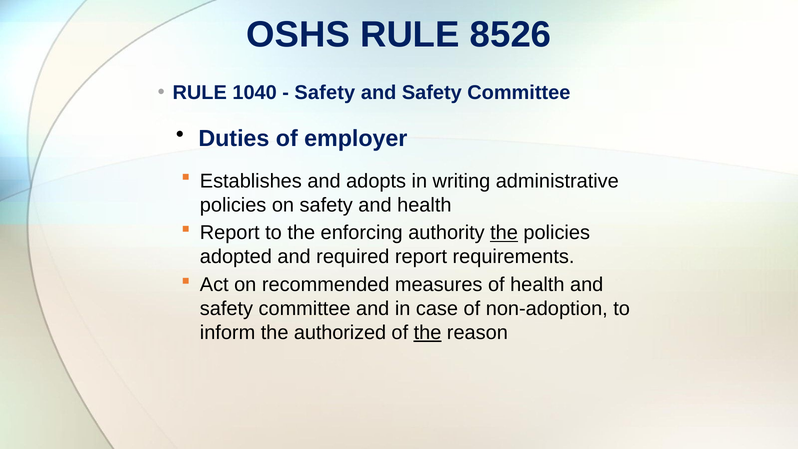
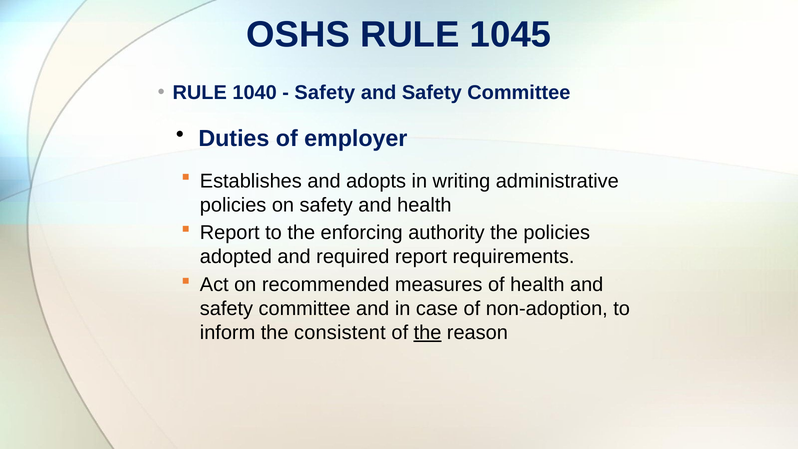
8526: 8526 -> 1045
the at (504, 233) underline: present -> none
authorized: authorized -> consistent
